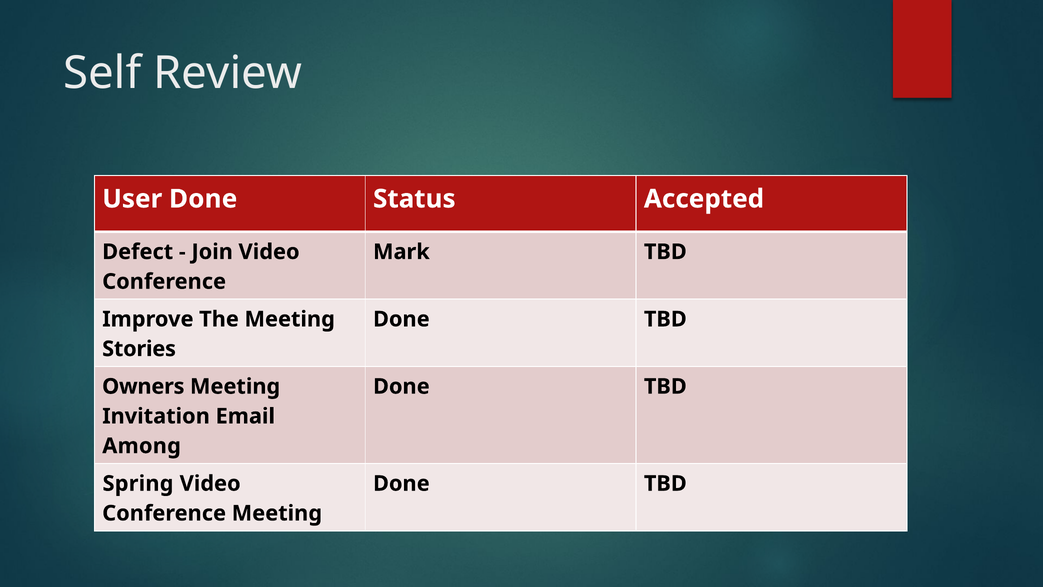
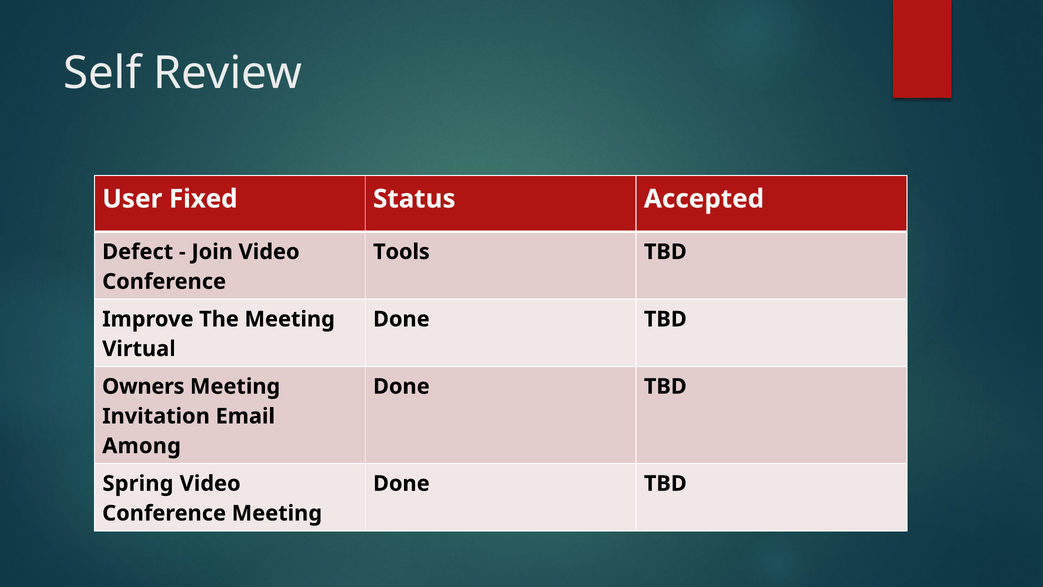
User Done: Done -> Fixed
Mark: Mark -> Tools
Stories: Stories -> Virtual
